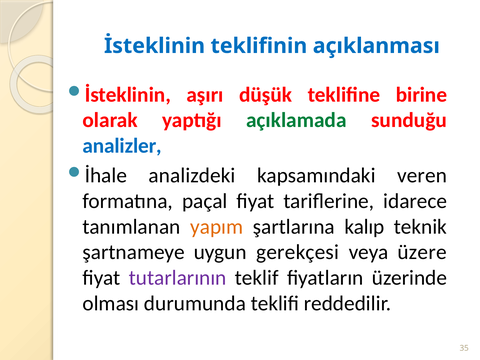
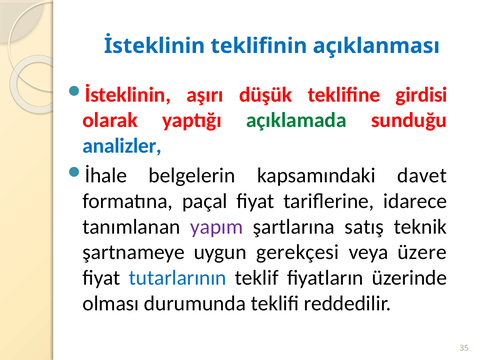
birine: birine -> girdisi
analizdeki: analizdeki -> belgelerin
veren: veren -> davet
yapım colour: orange -> purple
kalıp: kalıp -> satış
tutarlarının colour: purple -> blue
